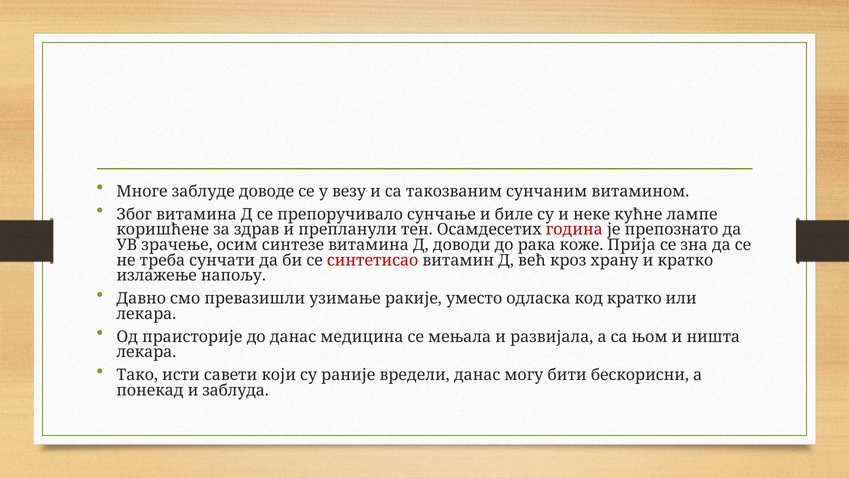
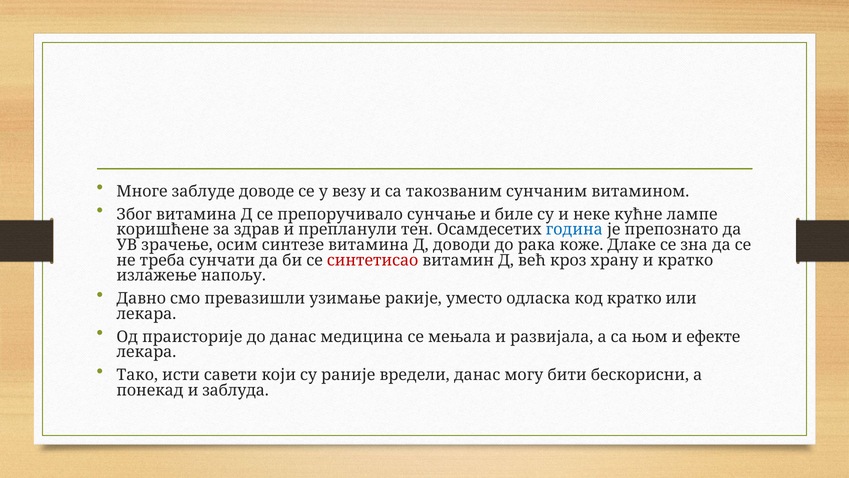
година colour: red -> blue
Прија: Прија -> Длаке
ништа: ништа -> ефекте
